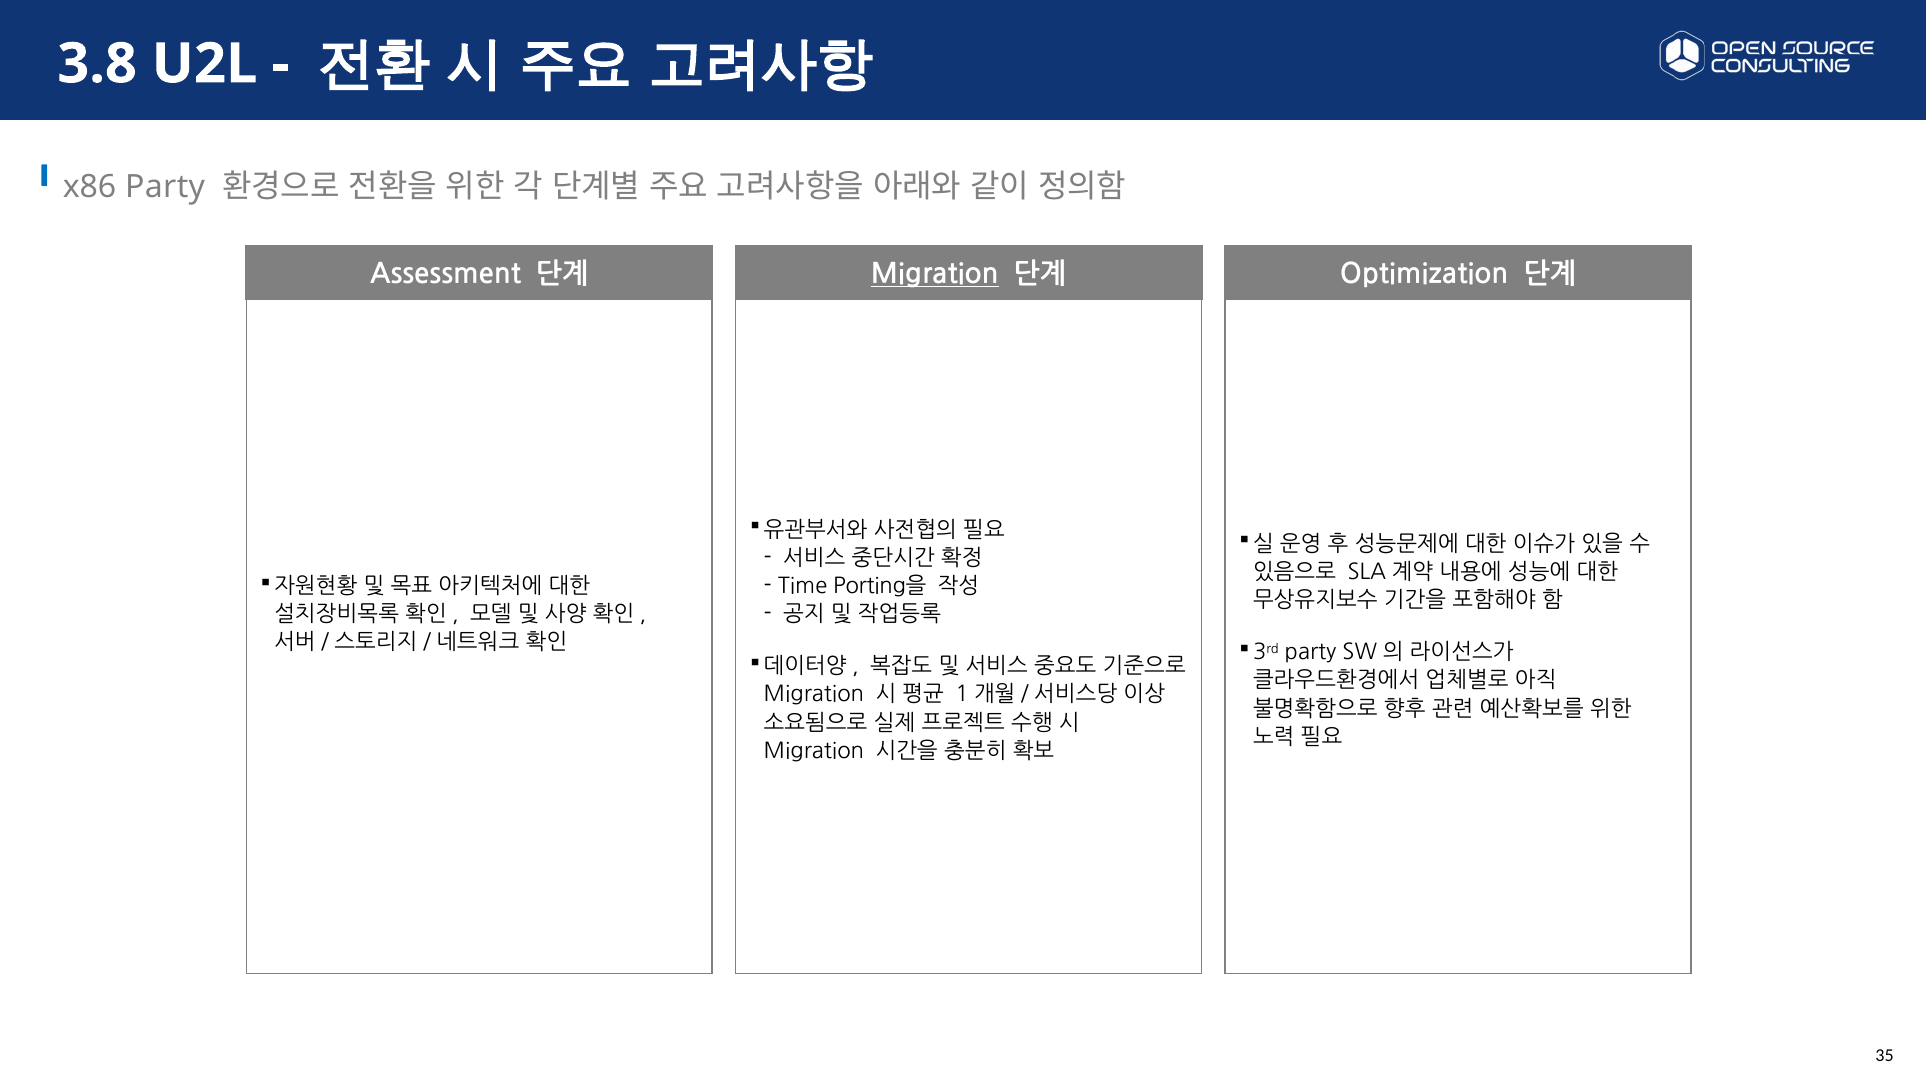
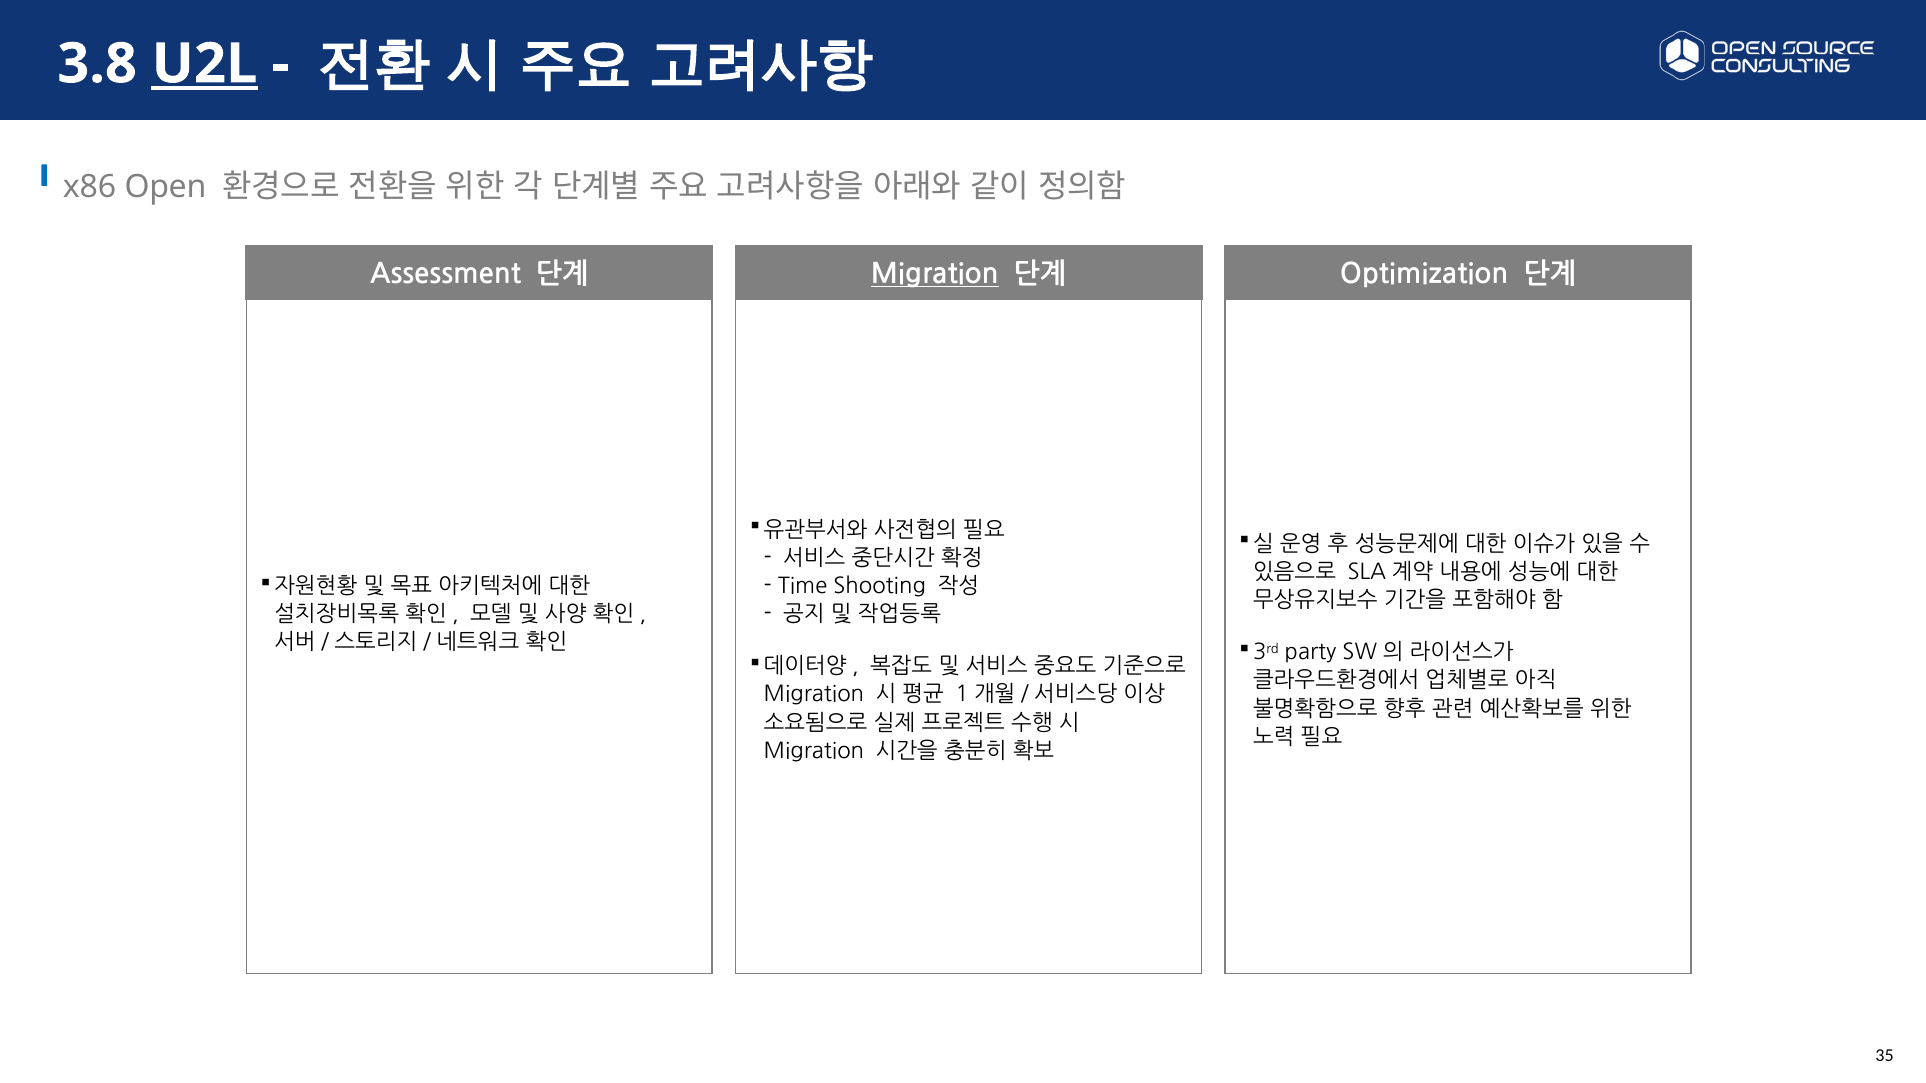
U2L underline: none -> present
x86 Party: Party -> Open
Porting을: Porting을 -> Shooting
